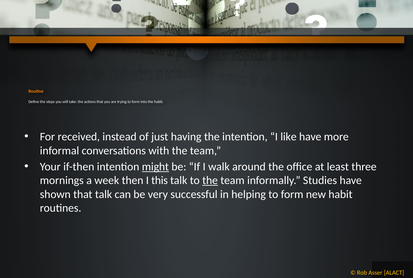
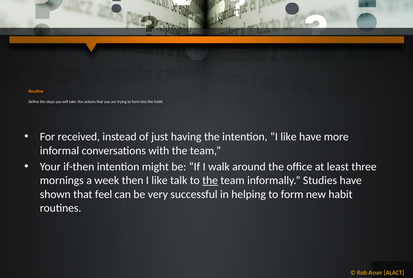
might underline: present -> none
then I this: this -> like
that talk: talk -> feel
